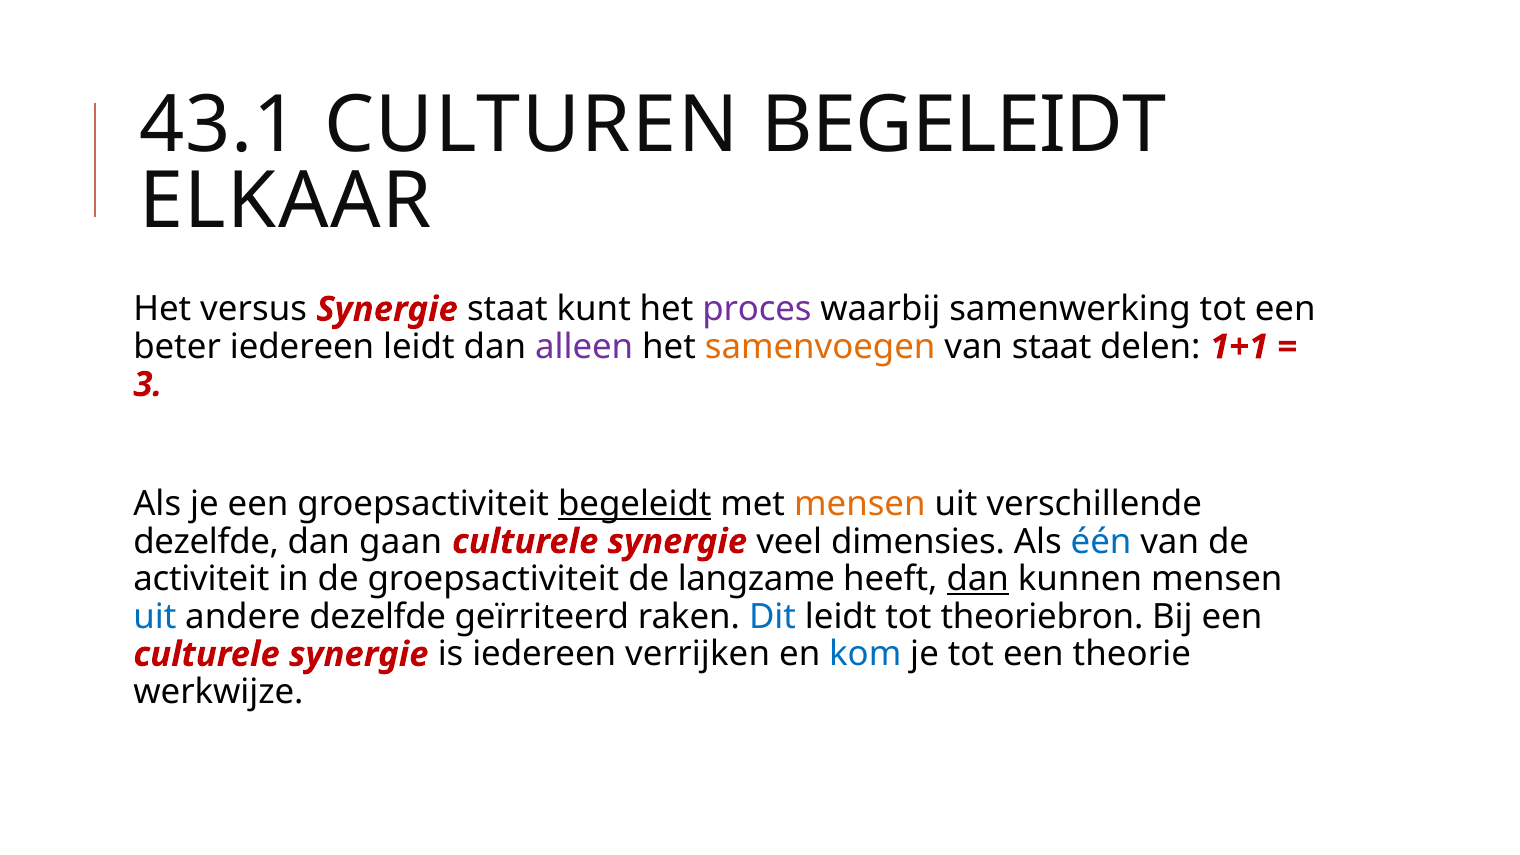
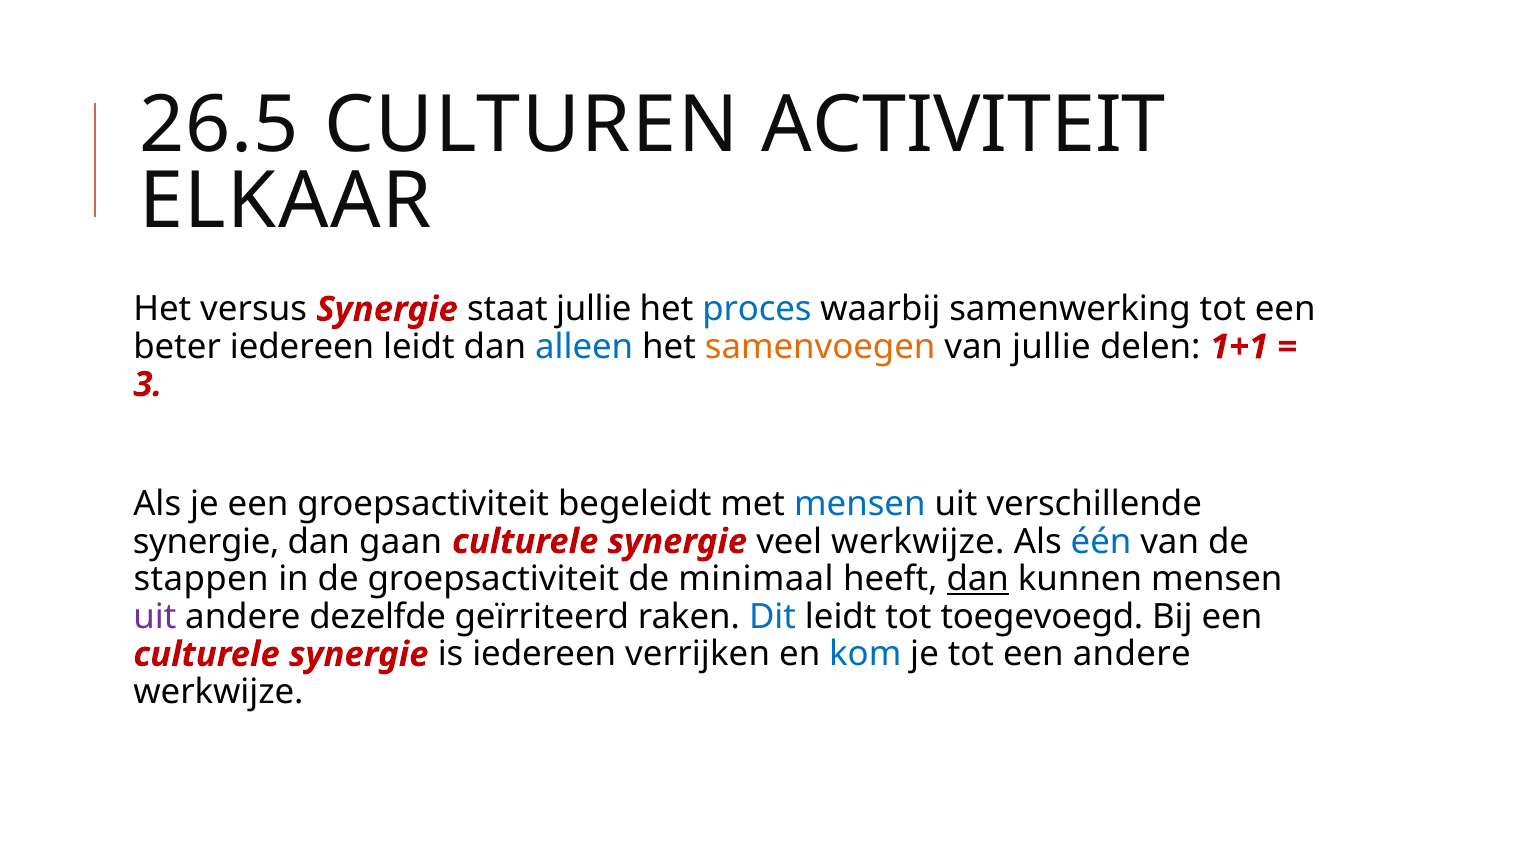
43.1: 43.1 -> 26.5
CULTUREN BEGELEIDT: BEGELEIDT -> ACTIVITEIT
staat kunt: kunt -> jullie
proces colour: purple -> blue
alleen colour: purple -> blue
van staat: staat -> jullie
begeleidt at (635, 504) underline: present -> none
mensen at (860, 504) colour: orange -> blue
dezelfde at (206, 542): dezelfde -> synergie
veel dimensies: dimensies -> werkwijze
activiteit: activiteit -> stappen
langzame: langzame -> minimaal
uit at (155, 617) colour: blue -> purple
theoriebron: theoriebron -> toegevoegd
een theorie: theorie -> andere
